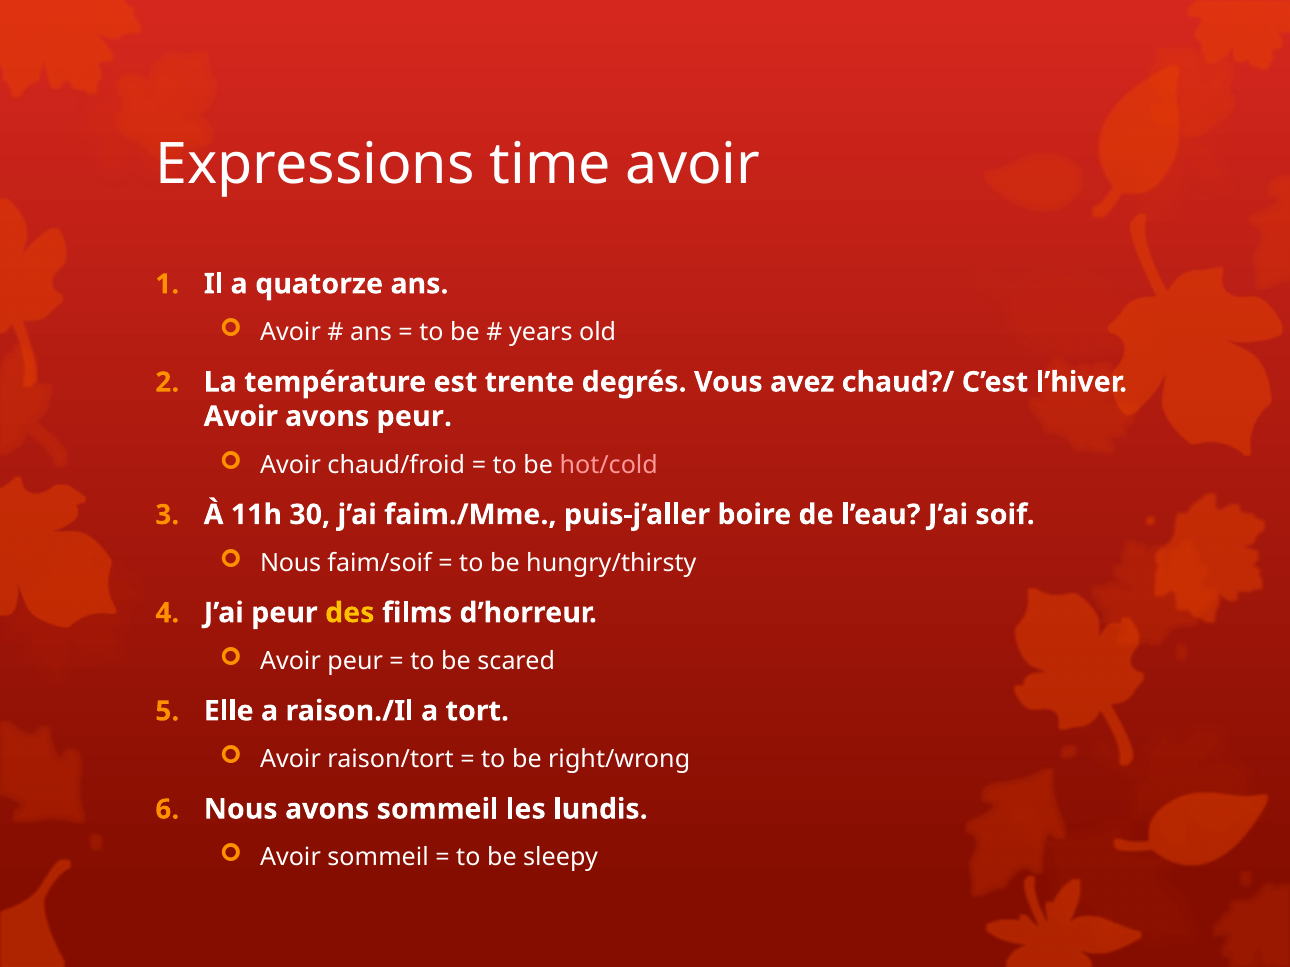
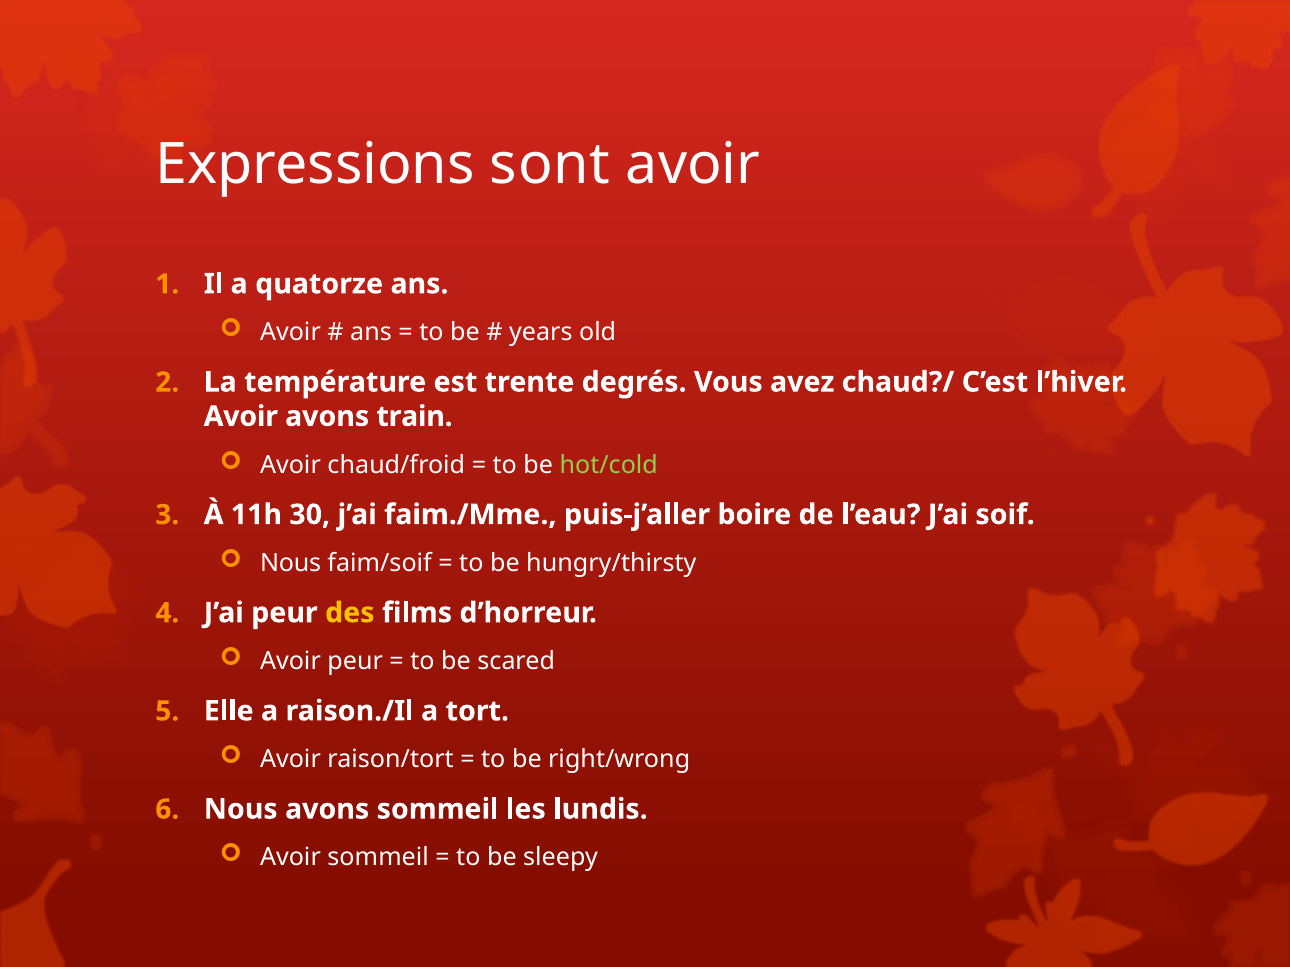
time: time -> sont
avons peur: peur -> train
hot/cold colour: pink -> light green
